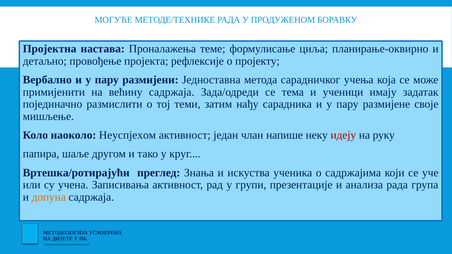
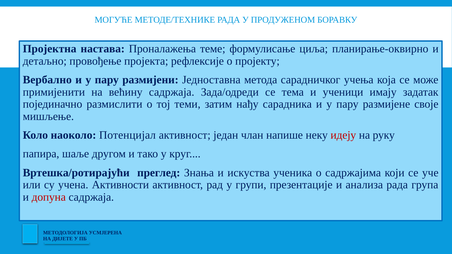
Неуспјехом: Неуспјехом -> Потенцијал
Записивања: Записивања -> Активности
допуна colour: orange -> red
